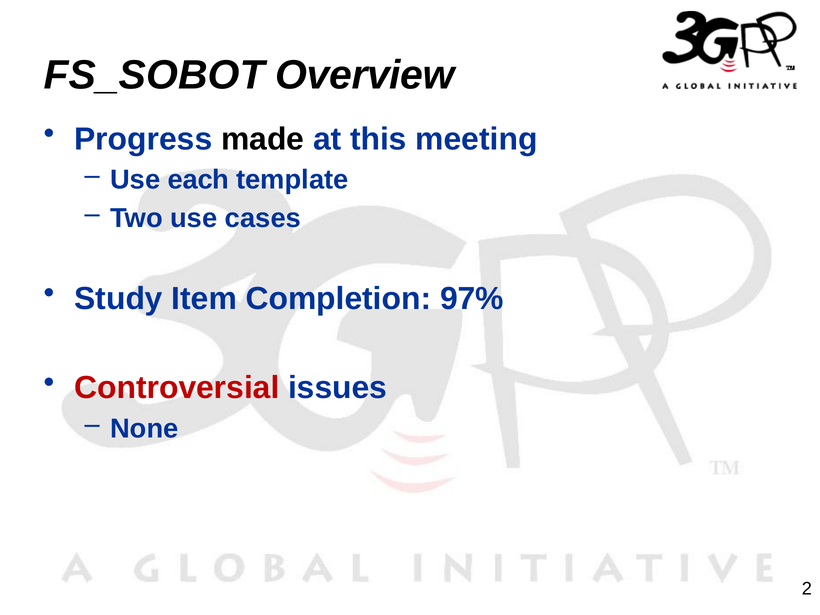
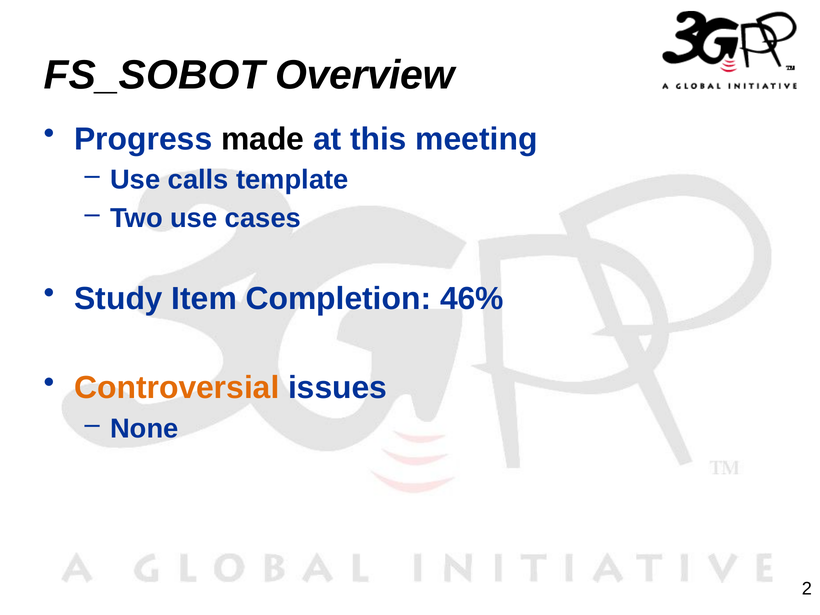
each: each -> calls
97%: 97% -> 46%
Controversial colour: red -> orange
